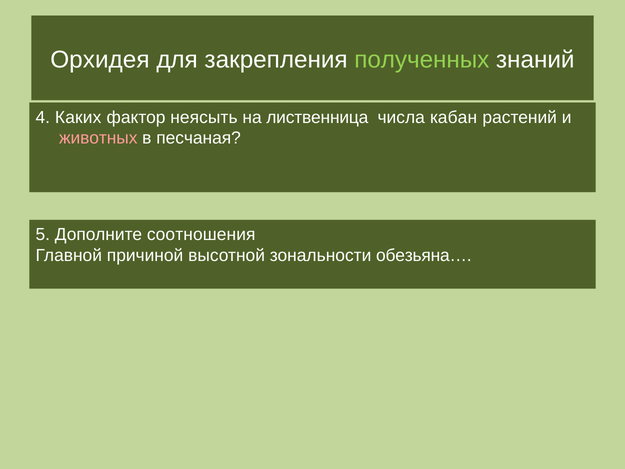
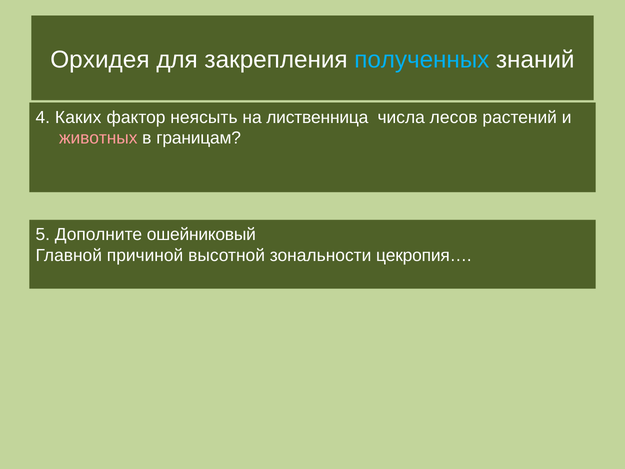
полученных colour: light green -> light blue
кабан: кабан -> лесов
песчаная: песчаная -> границам
соотношения: соотношения -> ошейниковый
обезьяна…: обезьяна… -> цекропия…
